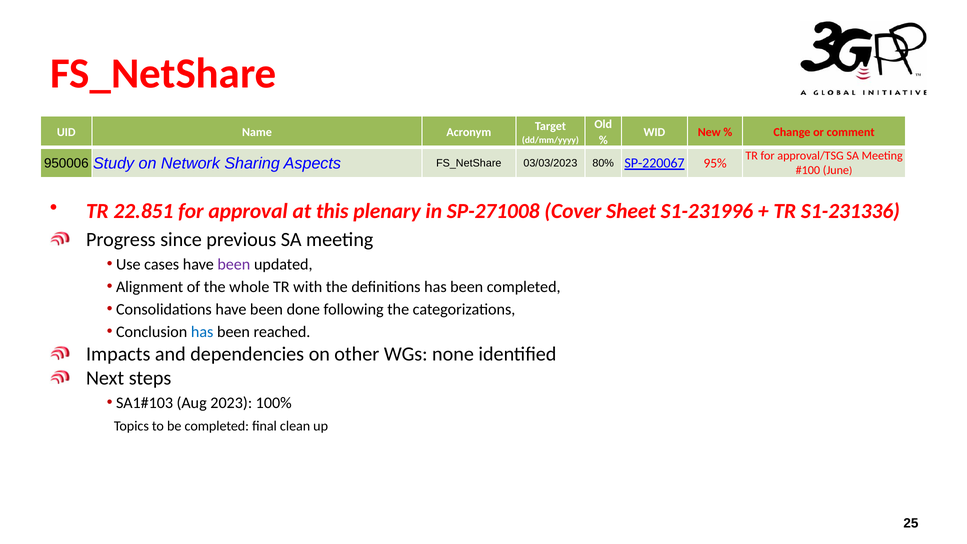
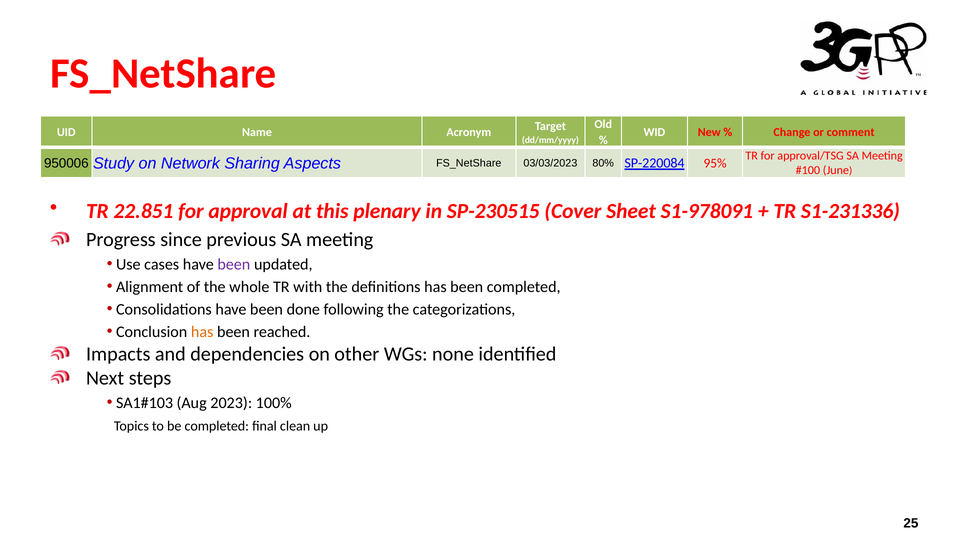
SP-220067: SP-220067 -> SP-220084
SP-271008: SP-271008 -> SP-230515
S1-231996: S1-231996 -> S1-978091
has at (202, 332) colour: blue -> orange
